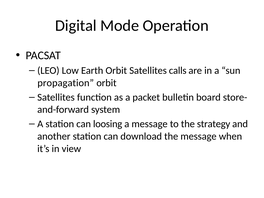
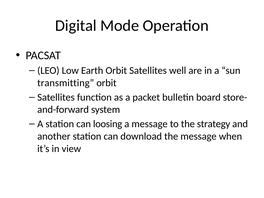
calls: calls -> well
propagation: propagation -> transmitting
